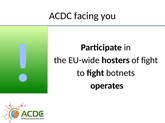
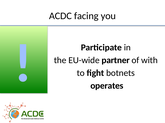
hosters: hosters -> partner
of fight: fight -> with
